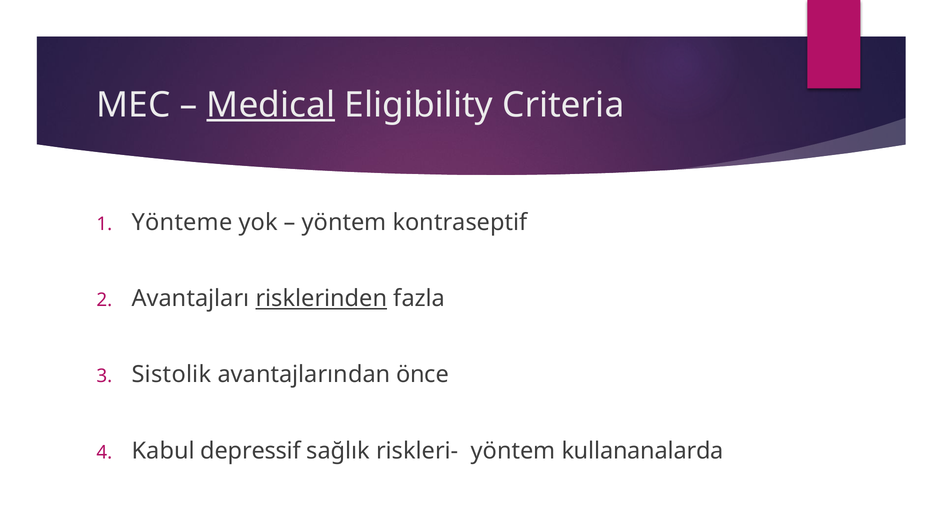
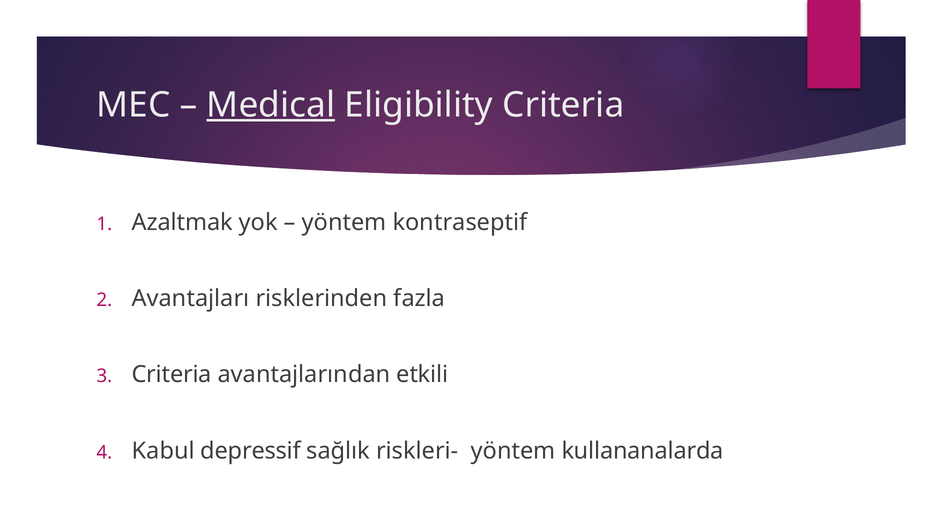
Yönteme: Yönteme -> Azaltmak
risklerinden underline: present -> none
Sistolik at (171, 375): Sistolik -> Criteria
önce: önce -> etkili
